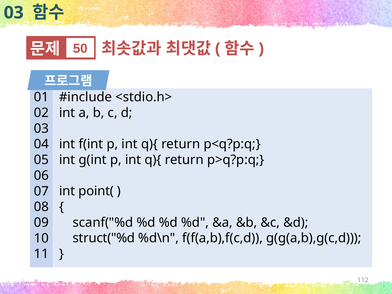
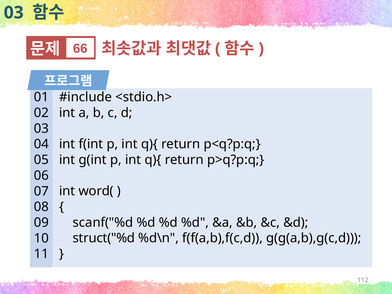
50: 50 -> 66
point(: point( -> word(
